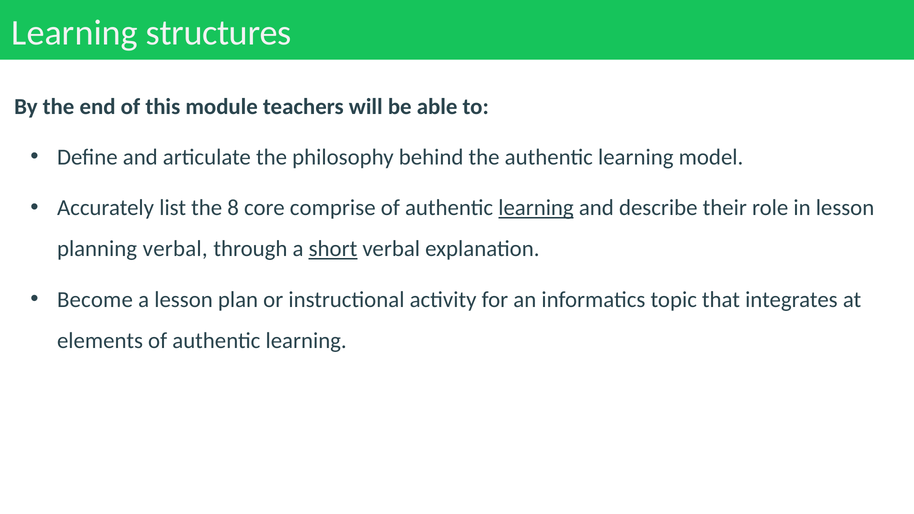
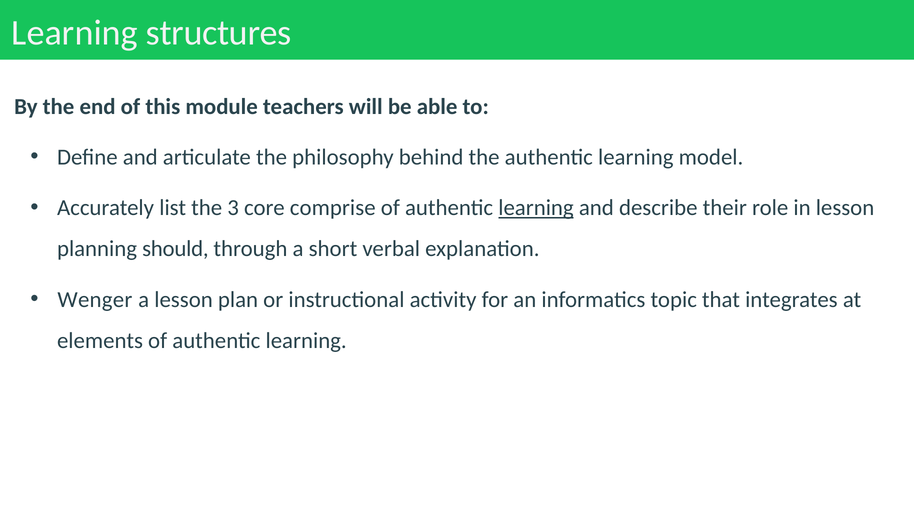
8: 8 -> 3
planning verbal: verbal -> should
short underline: present -> none
Become: Become -> Wenger
